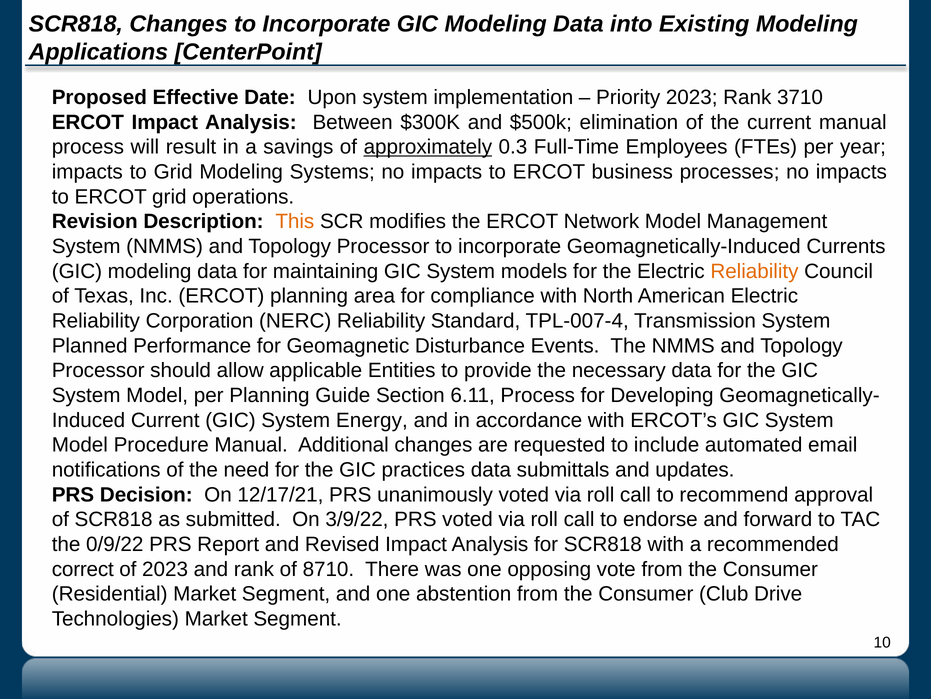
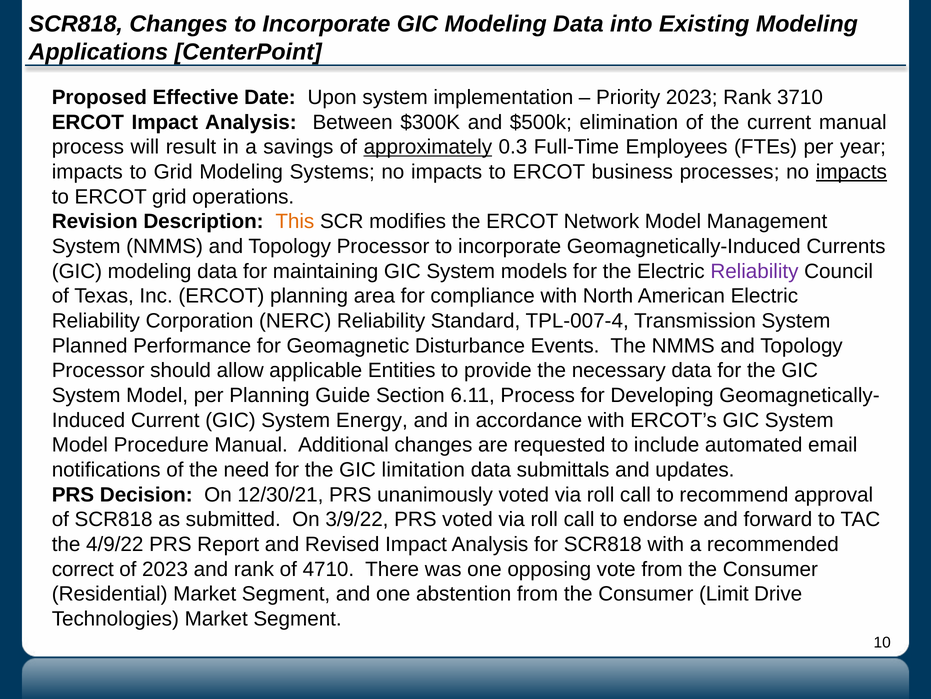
impacts at (851, 172) underline: none -> present
Reliability at (754, 271) colour: orange -> purple
practices: practices -> limitation
12/17/21: 12/17/21 -> 12/30/21
0/9/22: 0/9/22 -> 4/9/22
8710: 8710 -> 4710
Club: Club -> Limit
